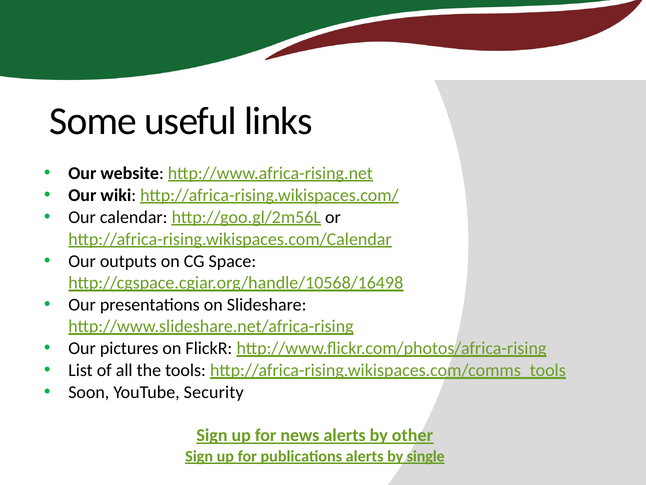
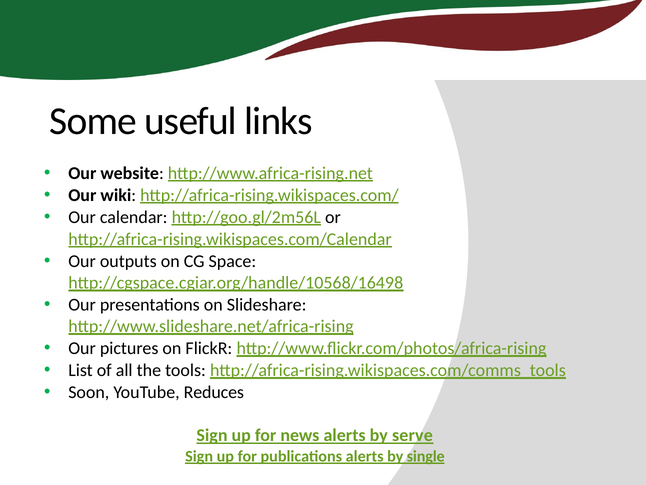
Security: Security -> Reduces
other: other -> serve
